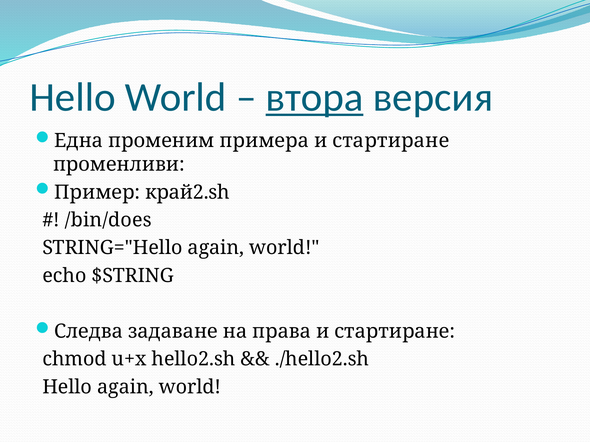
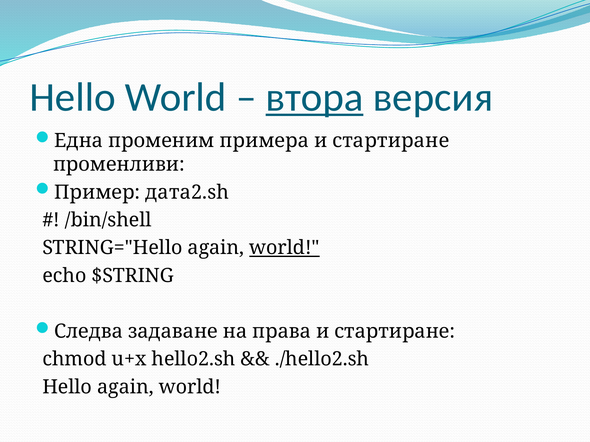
край2.sh: край2.sh -> дата2.sh
/bin/does: /bin/does -> /bin/shell
world at (284, 248) underline: none -> present
